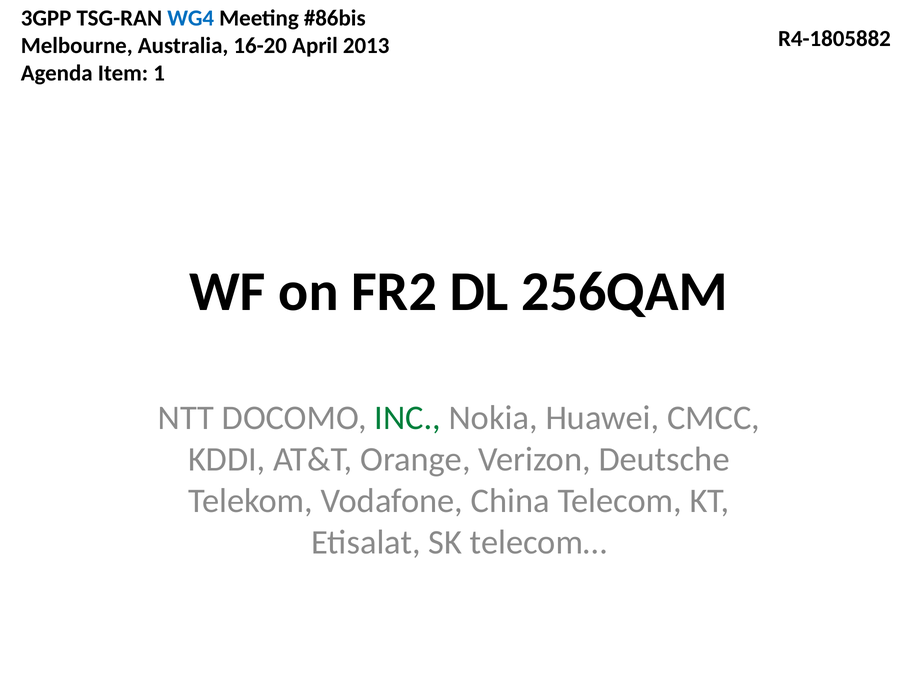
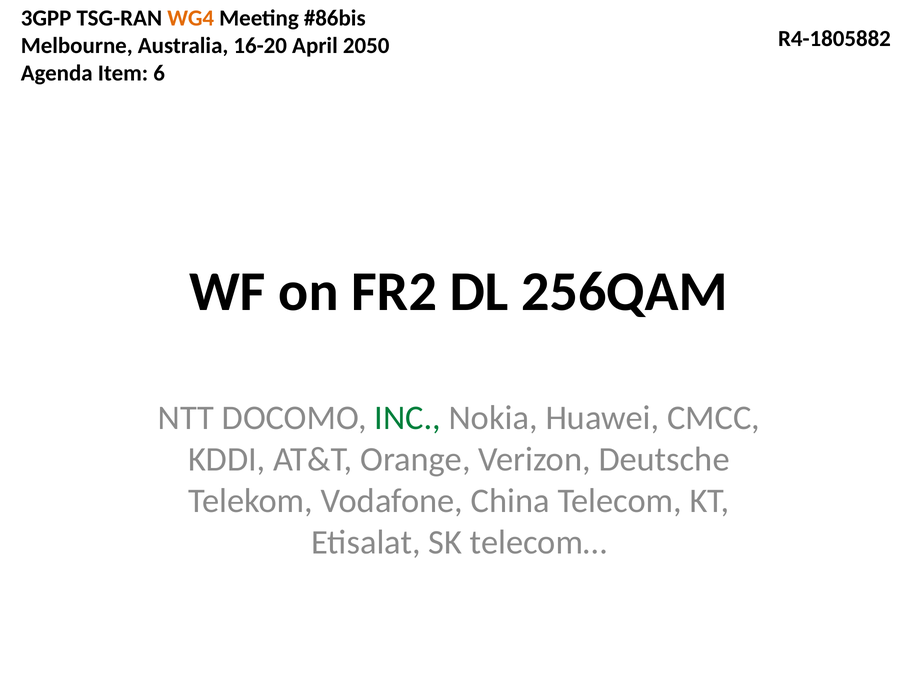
WG4 colour: blue -> orange
2013: 2013 -> 2050
1: 1 -> 6
